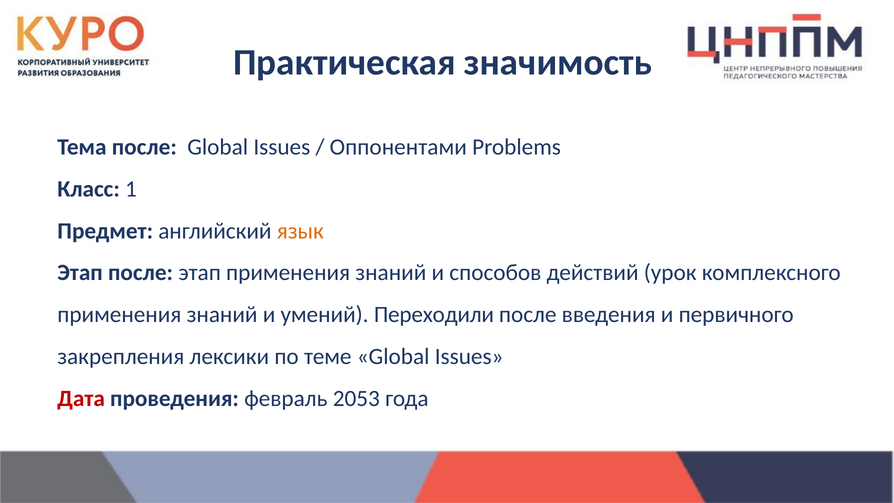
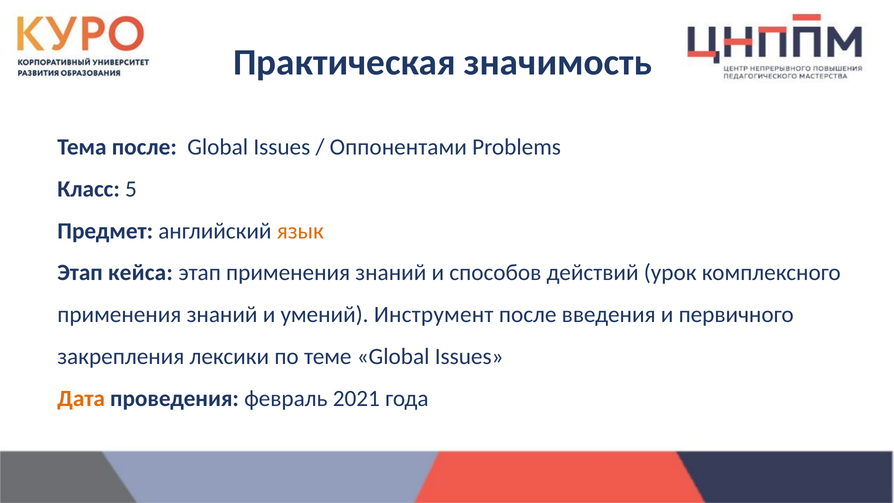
1: 1 -> 5
Этап после: после -> кейса
Переходили: Переходили -> Инструмент
Дата colour: red -> orange
2053: 2053 -> 2021
